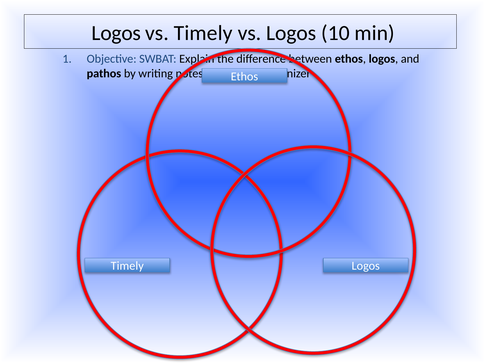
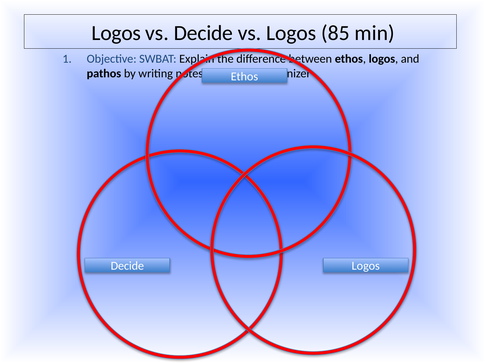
vs Timely: Timely -> Decide
10: 10 -> 85
Timely at (127, 267): Timely -> Decide
